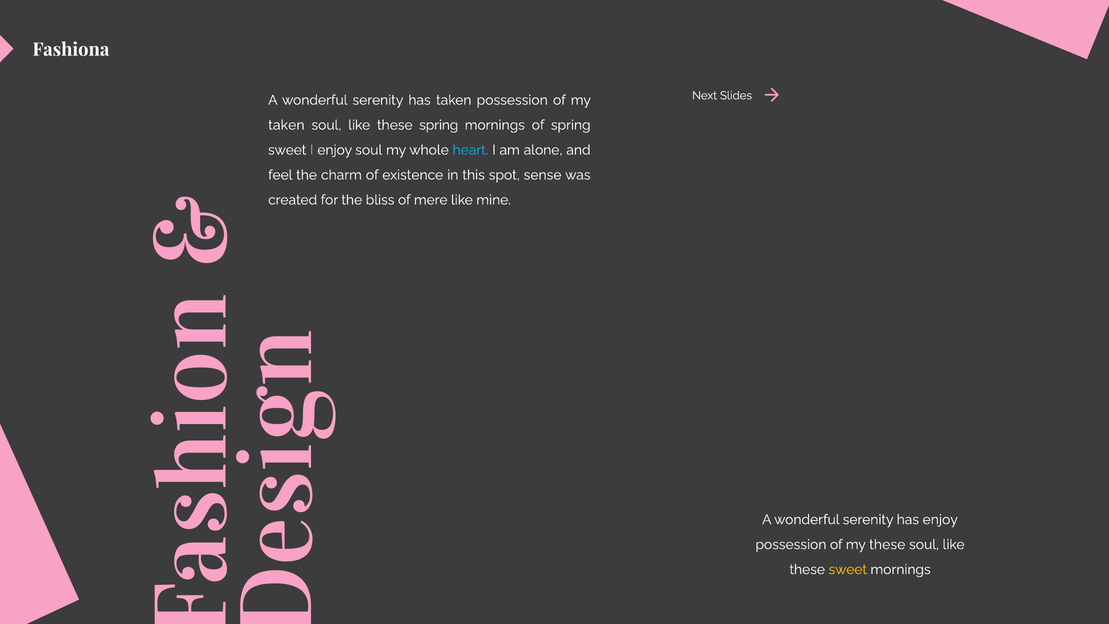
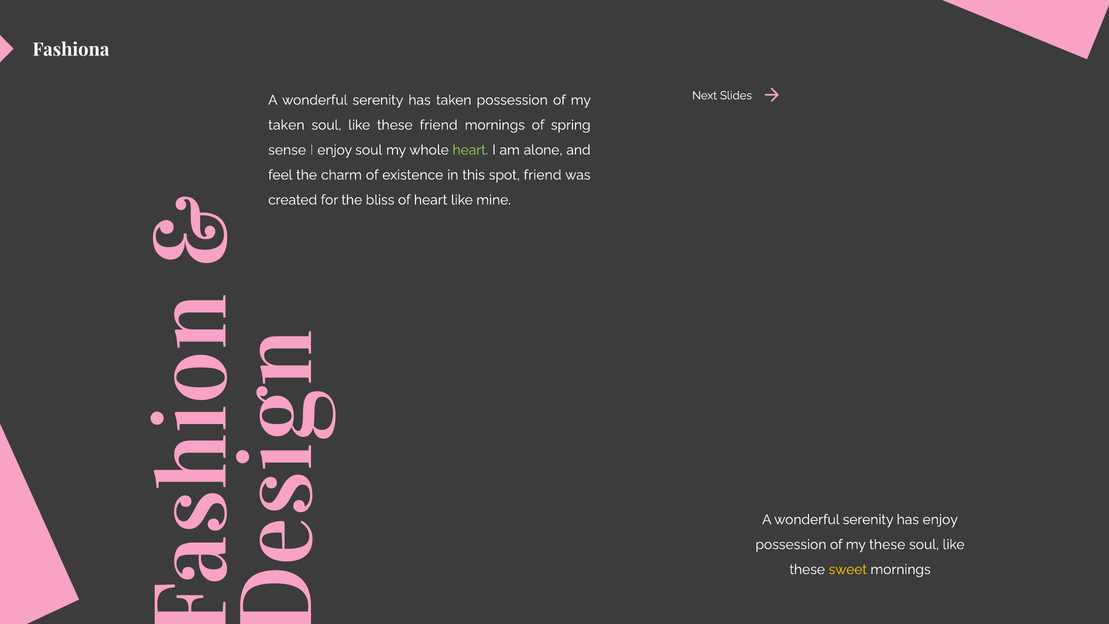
these spring: spring -> friend
sweet at (287, 150): sweet -> sense
heart at (470, 150) colour: light blue -> light green
spot sense: sense -> friend
of mere: mere -> heart
